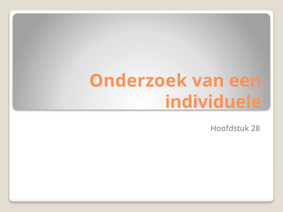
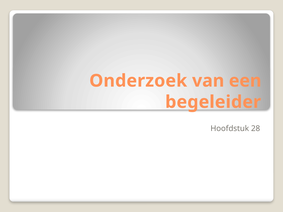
individuele: individuele -> begeleider
